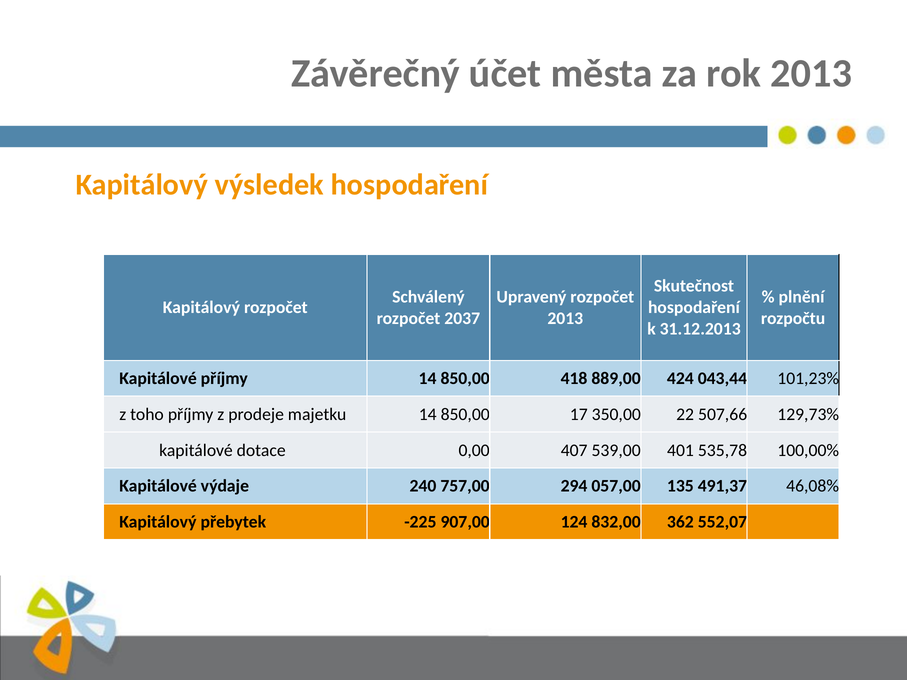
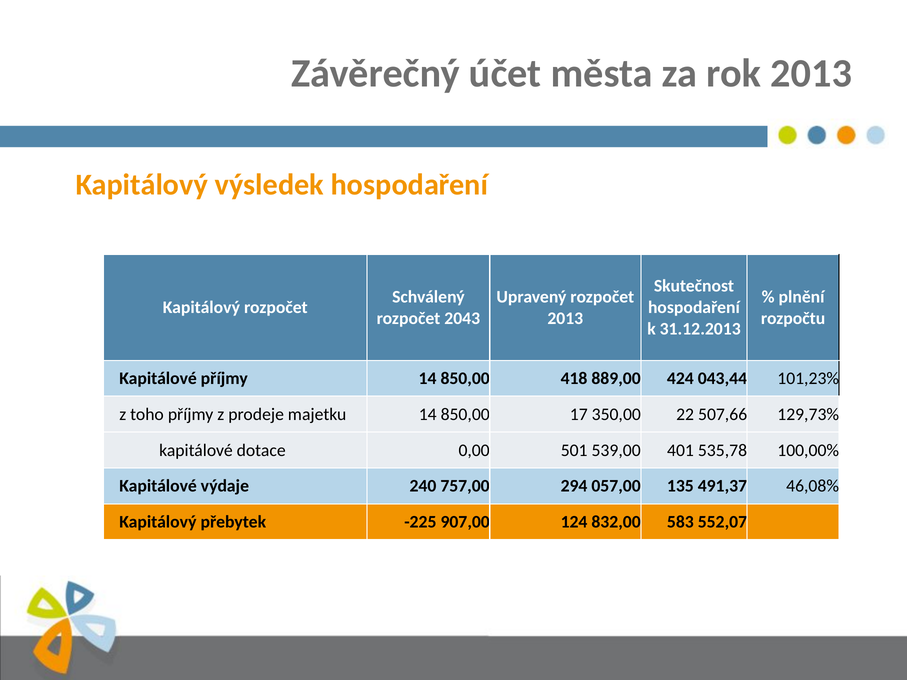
2037: 2037 -> 2043
407: 407 -> 501
362: 362 -> 583
